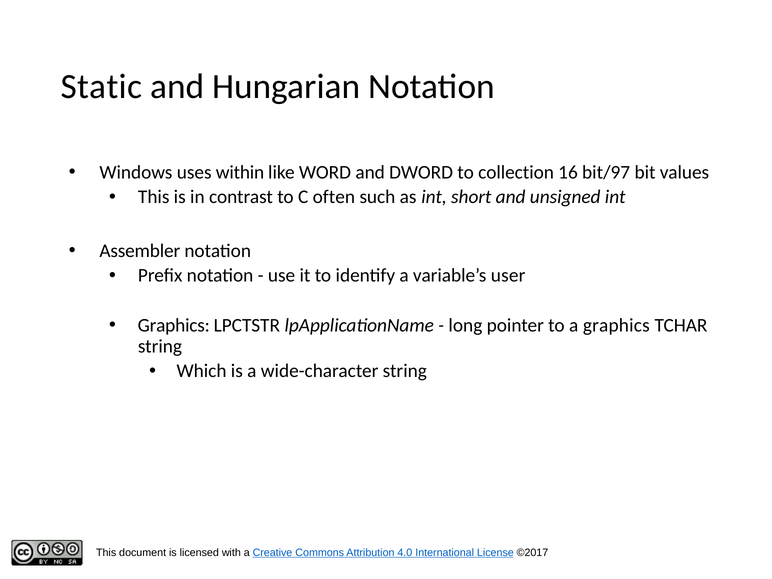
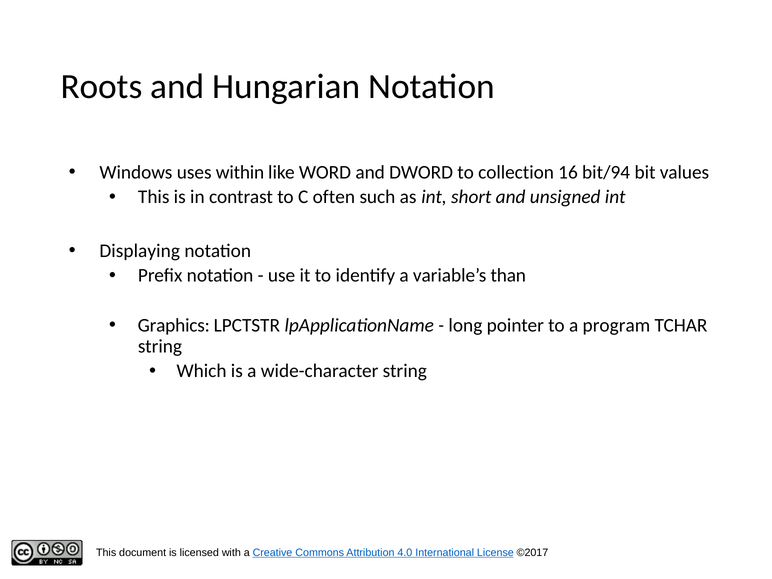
Static: Static -> Roots
bit/97: bit/97 -> bit/94
Assembler: Assembler -> Displaying
user: user -> than
a graphics: graphics -> program
